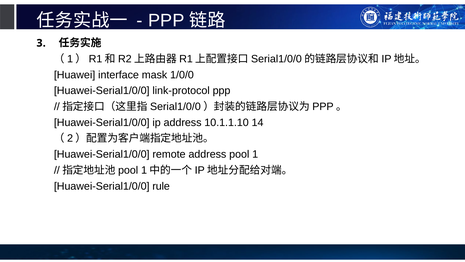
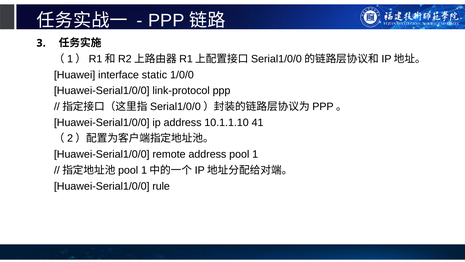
mask: mask -> static
14: 14 -> 41
